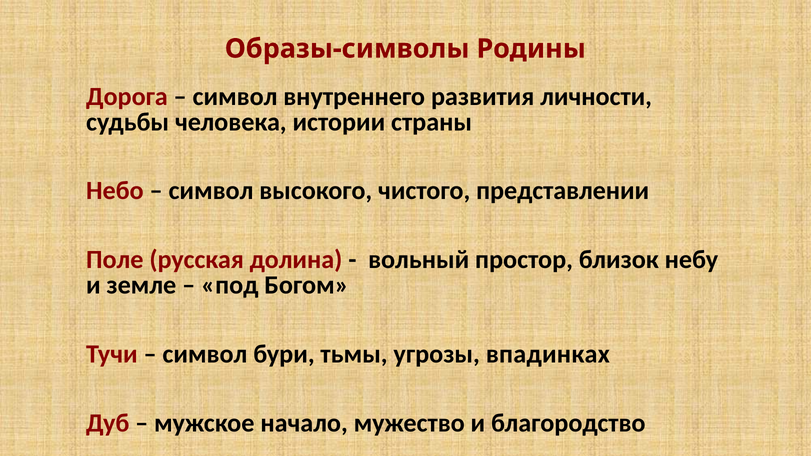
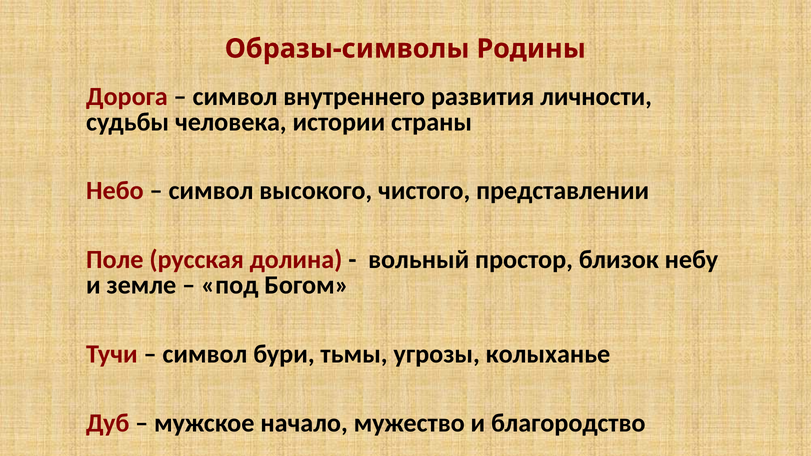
впадинках: впадинках -> колыханье
